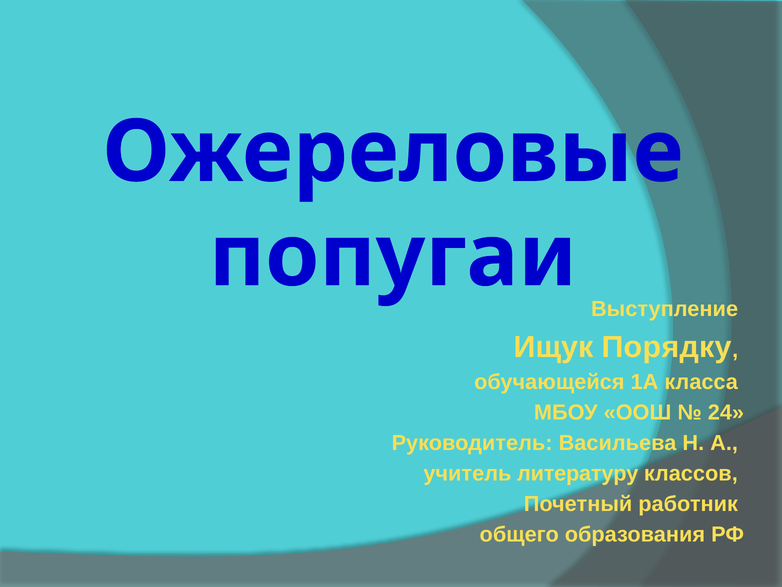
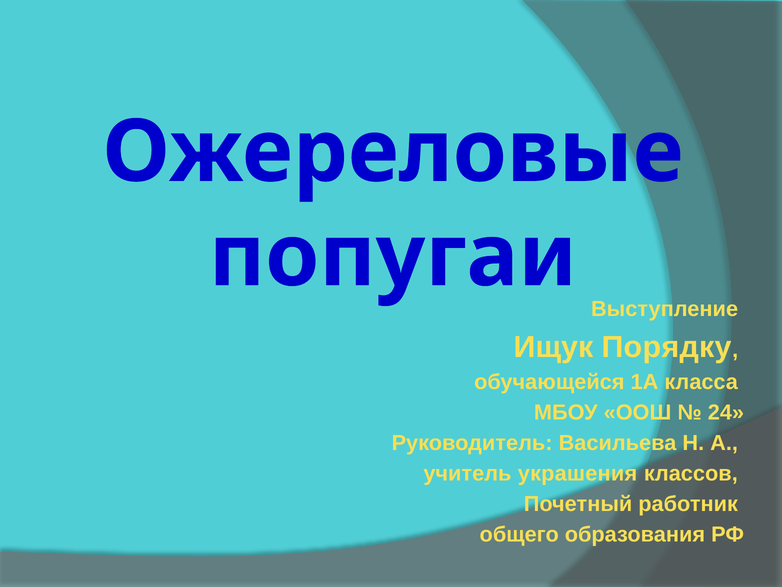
литературу: литературу -> украшения
